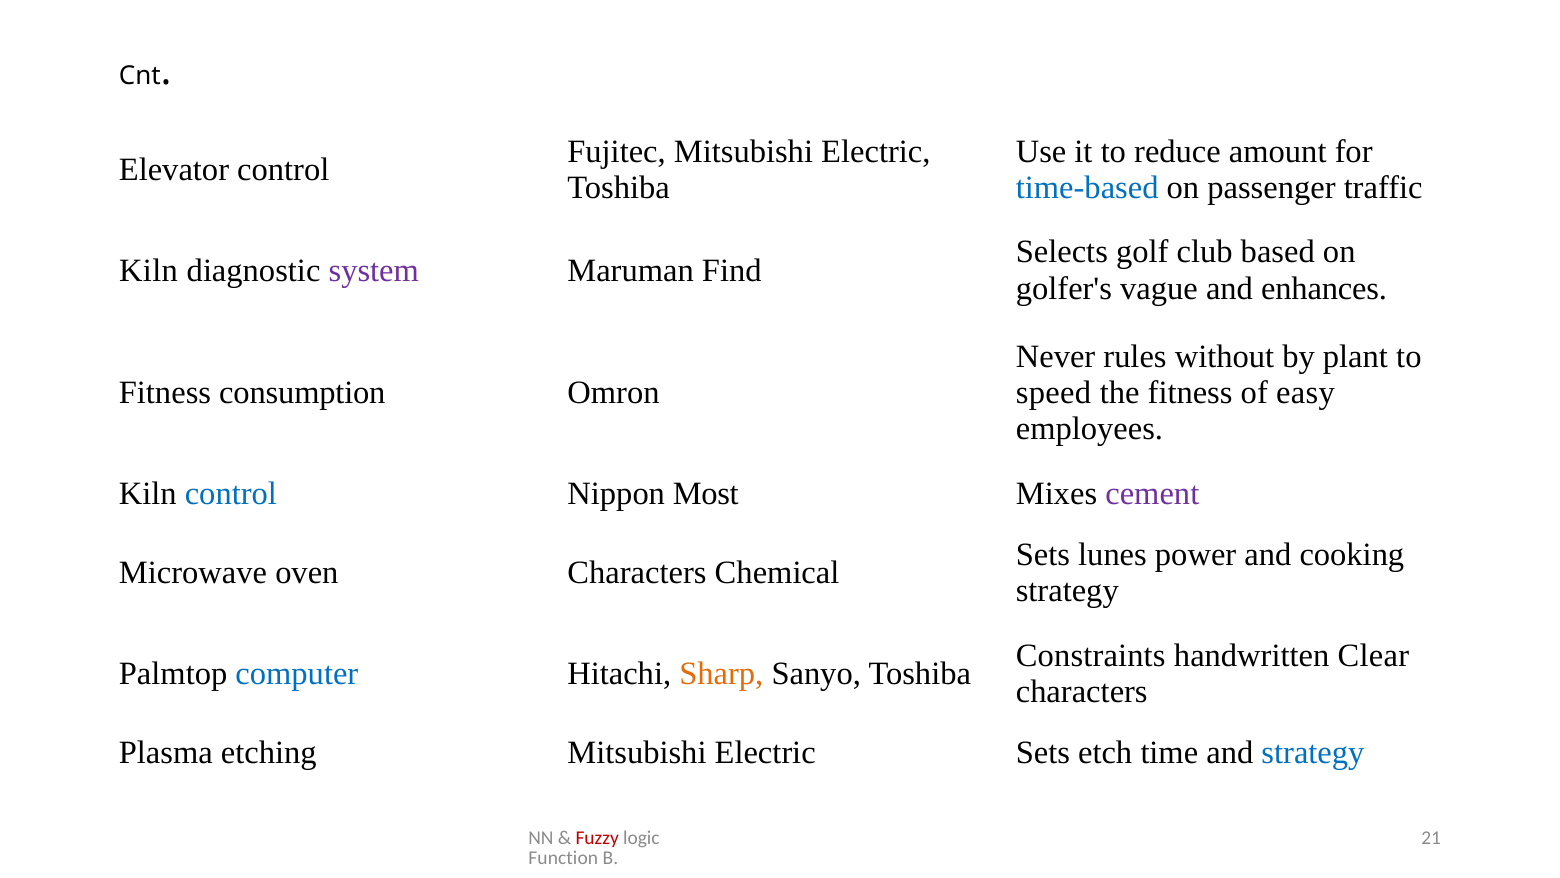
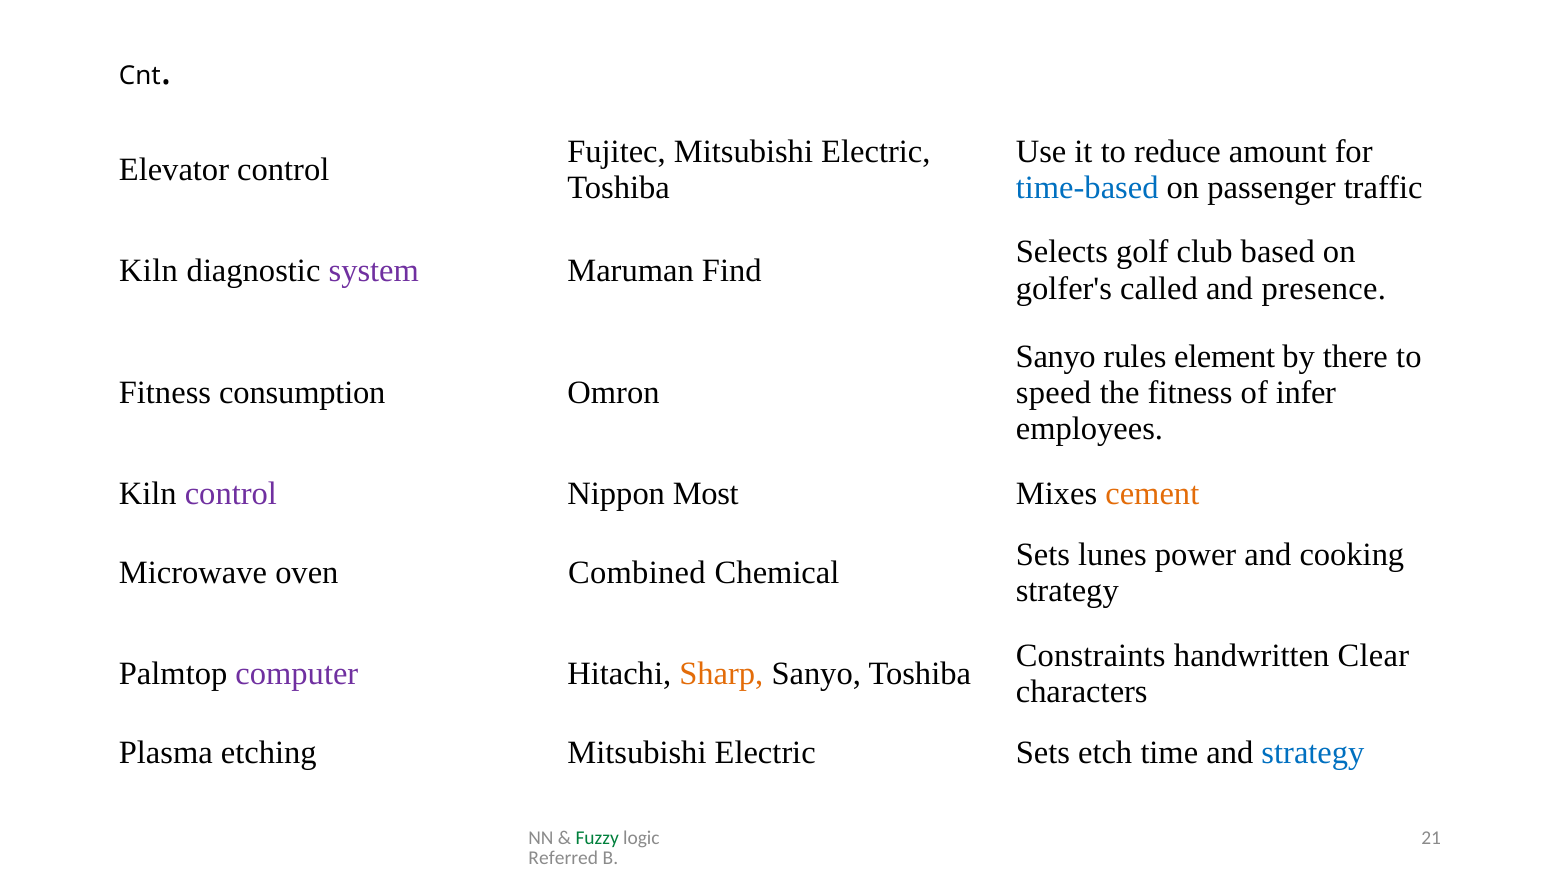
vague: vague -> called
enhances: enhances -> presence
Never at (1056, 357): Never -> Sanyo
without: without -> element
plant: plant -> there
easy: easy -> infer
control at (231, 494) colour: blue -> purple
cement colour: purple -> orange
oven Characters: Characters -> Combined
computer colour: blue -> purple
Fuzzy colour: red -> green
Function: Function -> Referred
